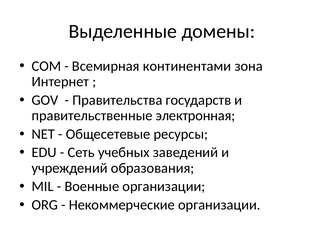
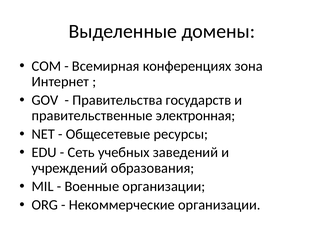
континентами: континентами -> конференциях
